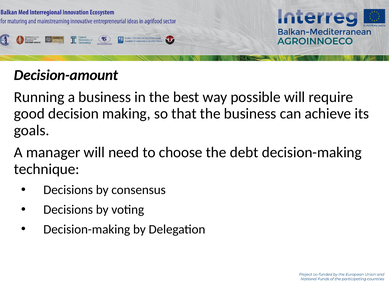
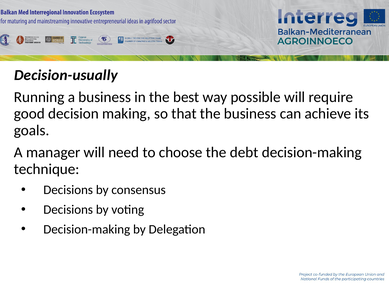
Decision-amount: Decision-amount -> Decision-usually
